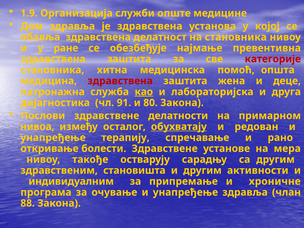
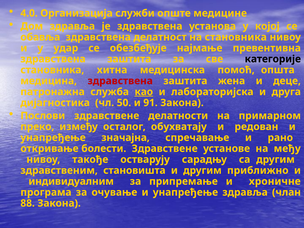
1.9: 1.9 -> 4.0
ране: ране -> удар
категорије colour: red -> black
91: 91 -> 50
80: 80 -> 91
нивоа: нивоа -> преко
обухватају underline: present -> none
терапију: терапију -> значајна
мера: мера -> међу
активности: активности -> приближно
